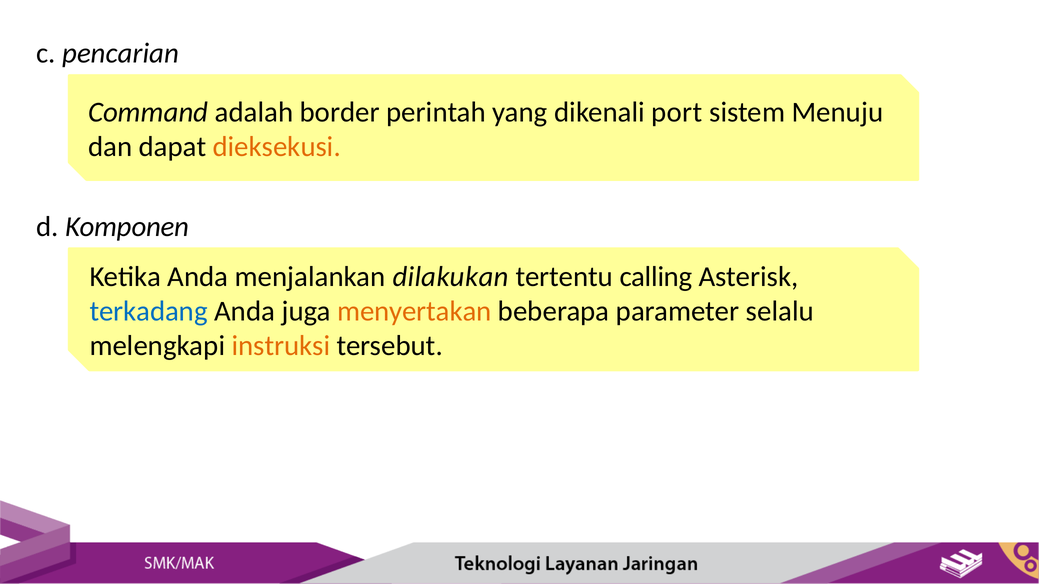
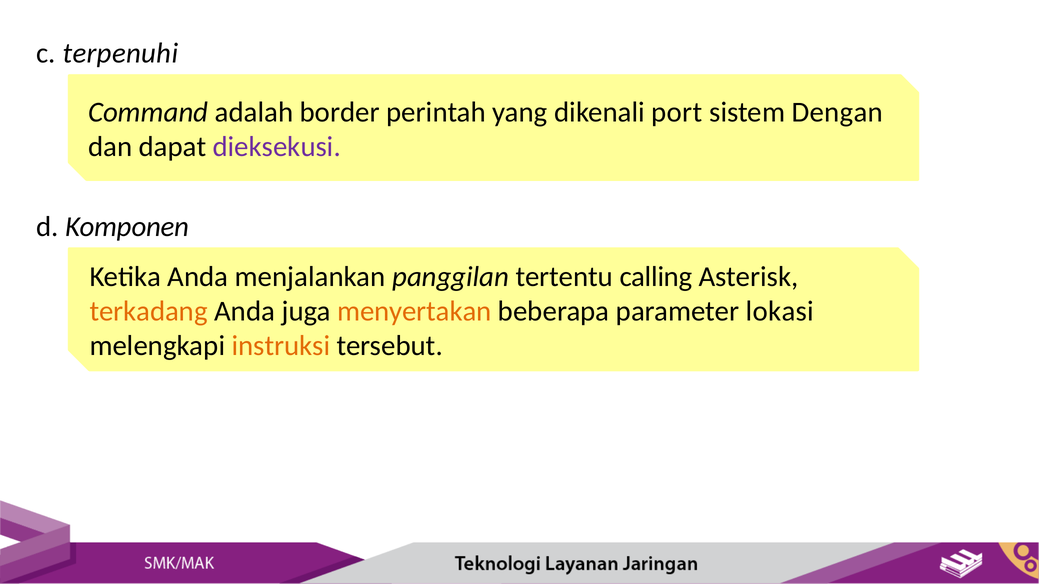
pencarian: pencarian -> terpenuhi
Menuju: Menuju -> Dengan
dieksekusi colour: orange -> purple
dilakukan: dilakukan -> panggilan
terkadang colour: blue -> orange
selalu: selalu -> lokasi
